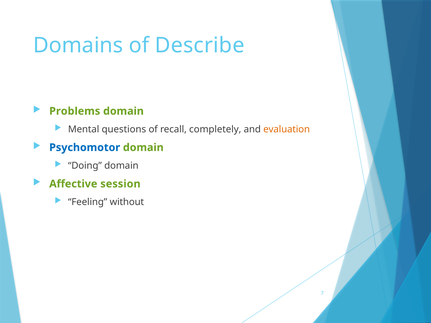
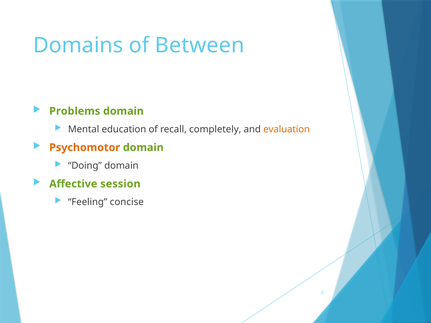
Describe: Describe -> Between
questions: questions -> education
Psychomotor colour: blue -> orange
without: without -> concise
